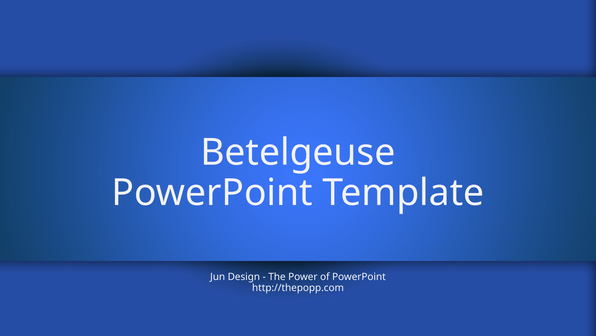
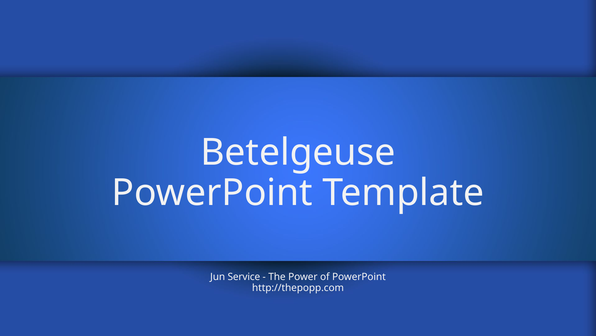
Design: Design -> Service
